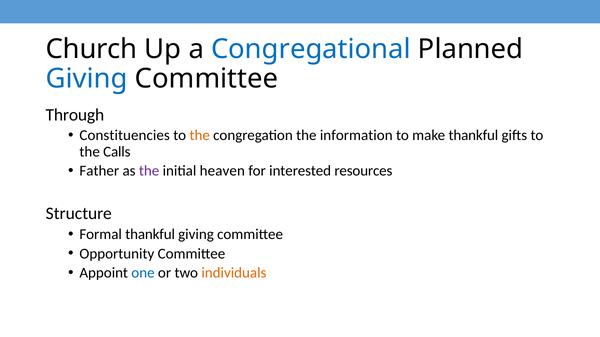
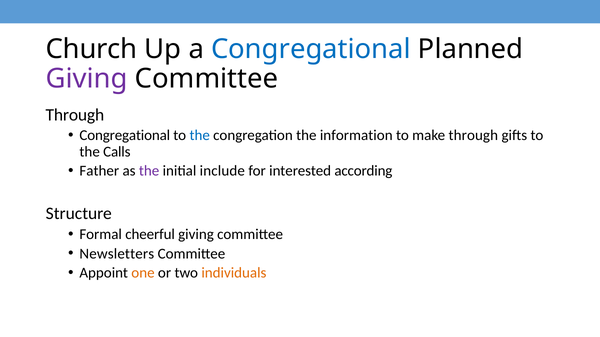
Giving at (87, 79) colour: blue -> purple
Constituencies at (125, 136): Constituencies -> Congregational
the at (200, 136) colour: orange -> blue
make thankful: thankful -> through
heaven: heaven -> include
resources: resources -> according
Formal thankful: thankful -> cheerful
Opportunity: Opportunity -> Newsletters
one colour: blue -> orange
